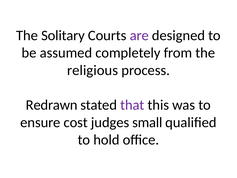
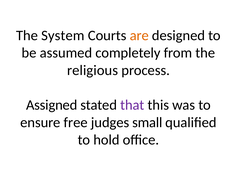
Solitary: Solitary -> System
are colour: purple -> orange
Redrawn: Redrawn -> Assigned
cost: cost -> free
